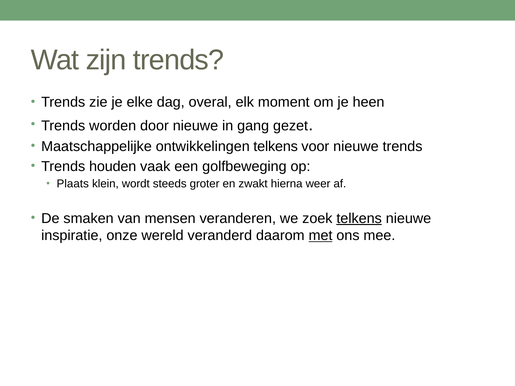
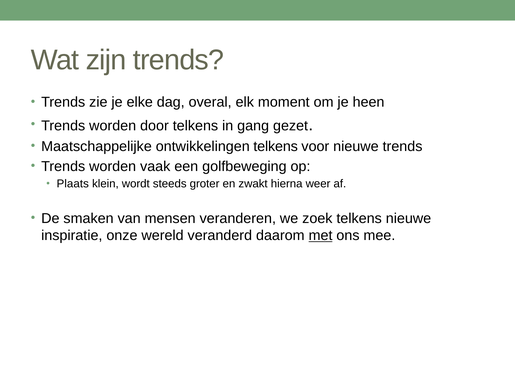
door nieuwe: nieuwe -> telkens
houden at (113, 166): houden -> worden
telkens at (359, 218) underline: present -> none
